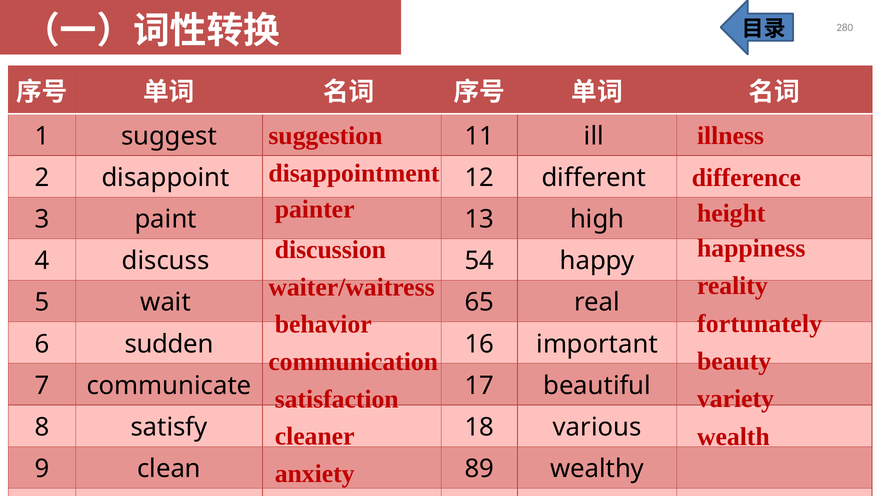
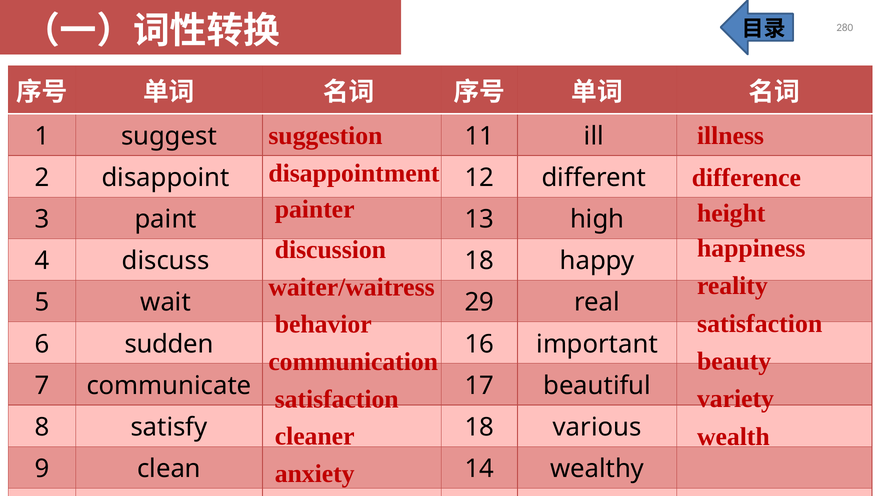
discuss 54: 54 -> 18
65: 65 -> 29
fortunately at (760, 324): fortunately -> satisfaction
89: 89 -> 14
